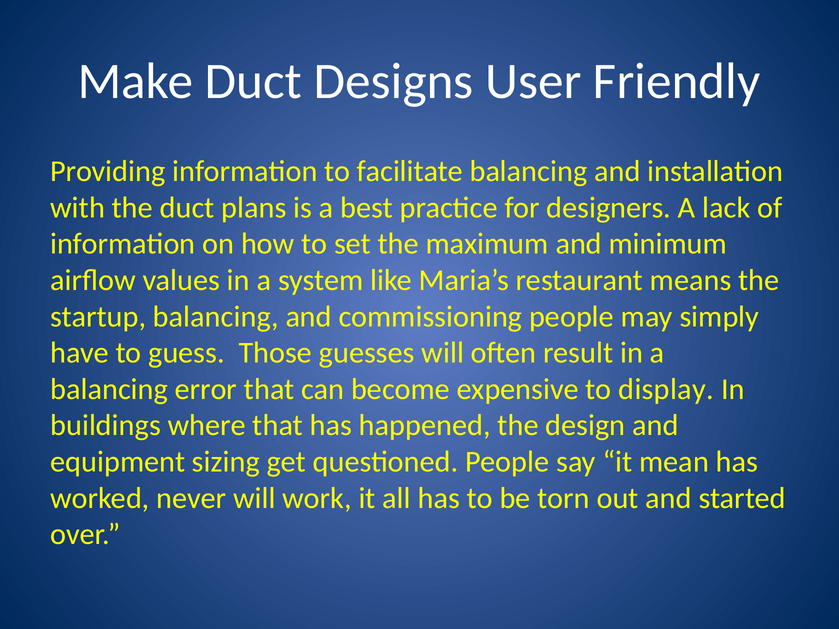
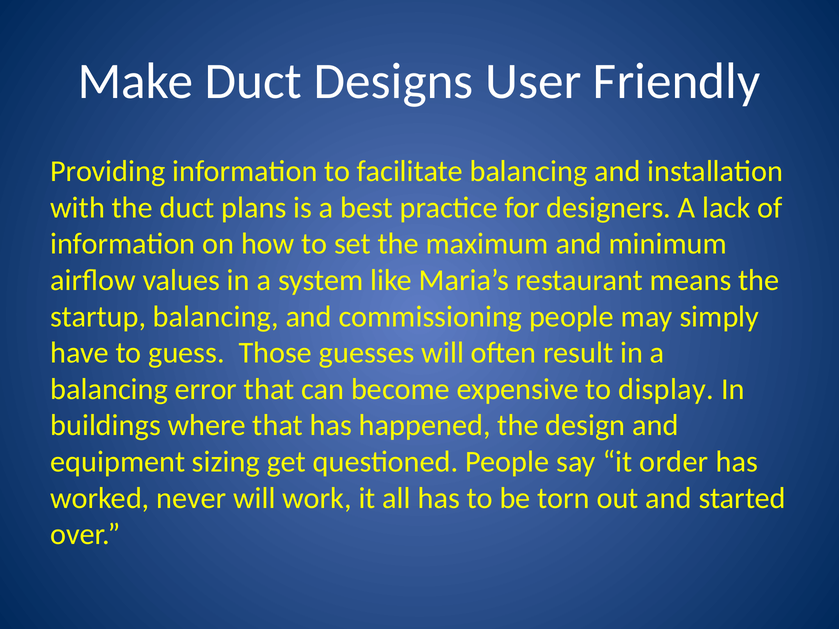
mean: mean -> order
